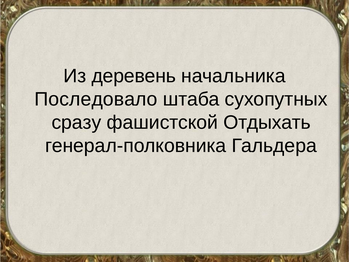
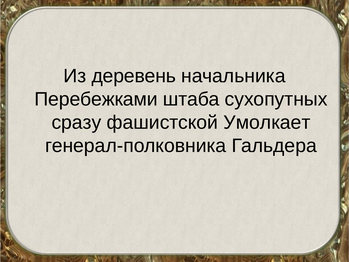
Последовало: Последовало -> Перебежками
Отдыхать: Отдыхать -> Умолкает
